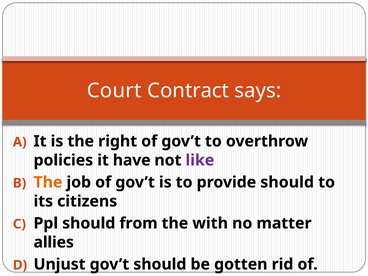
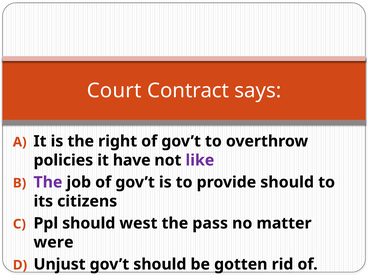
The at (48, 182) colour: orange -> purple
from: from -> west
with: with -> pass
allies: allies -> were
